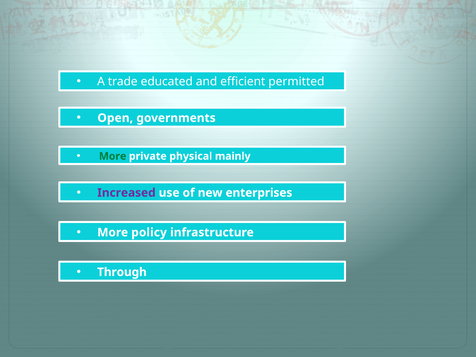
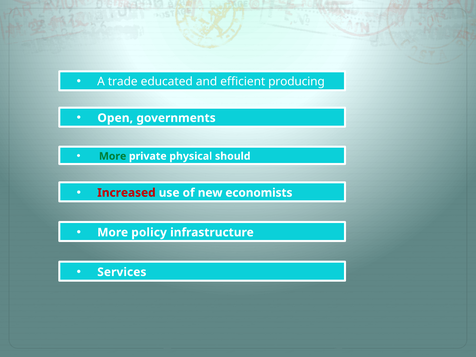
permitted: permitted -> producing
mainly: mainly -> should
Increased colour: purple -> red
enterprises: enterprises -> economists
Through: Through -> Services
